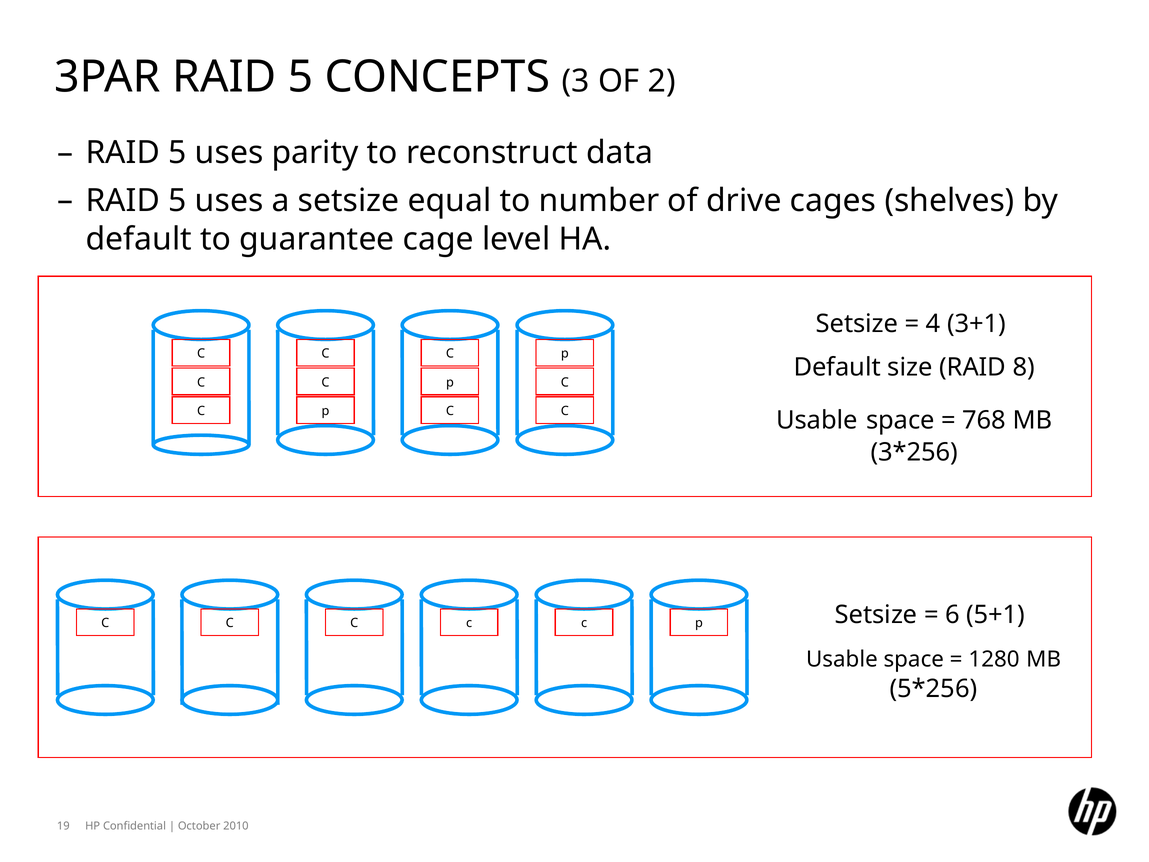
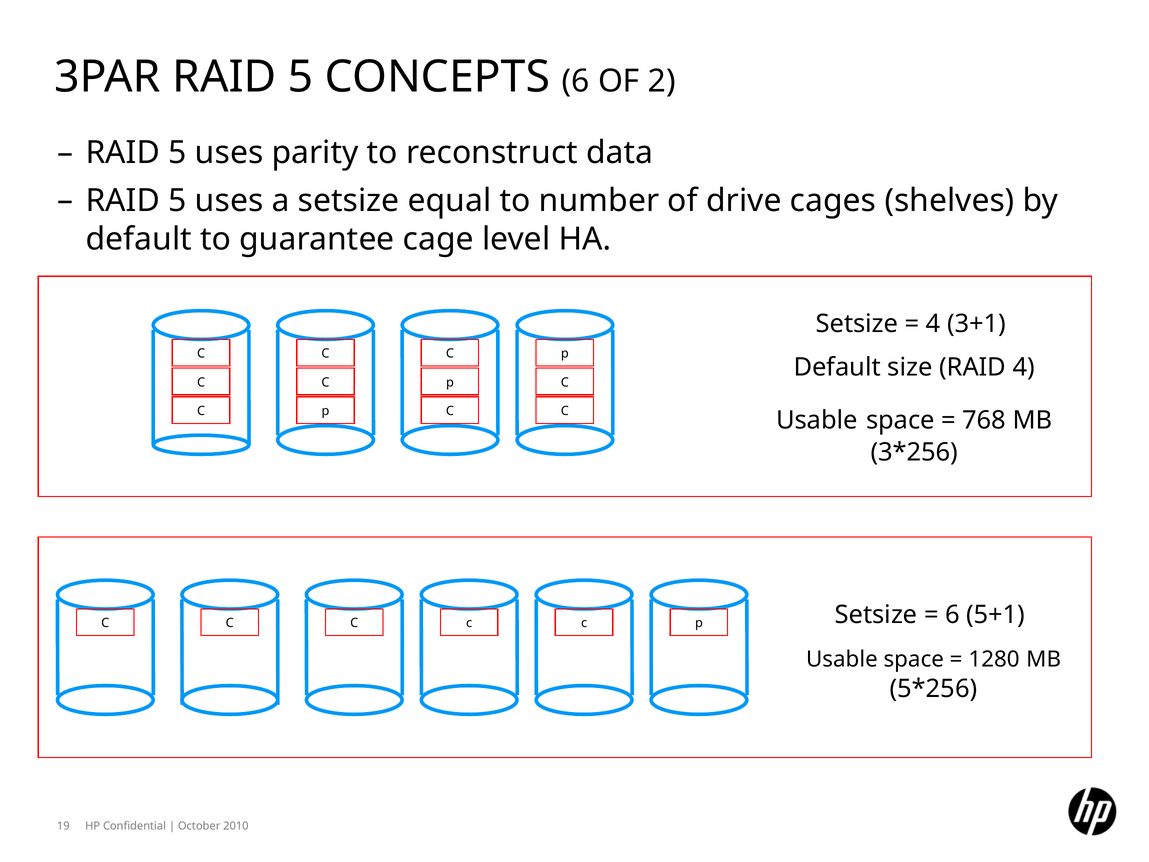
CONCEPTS 3: 3 -> 6
RAID 8: 8 -> 4
